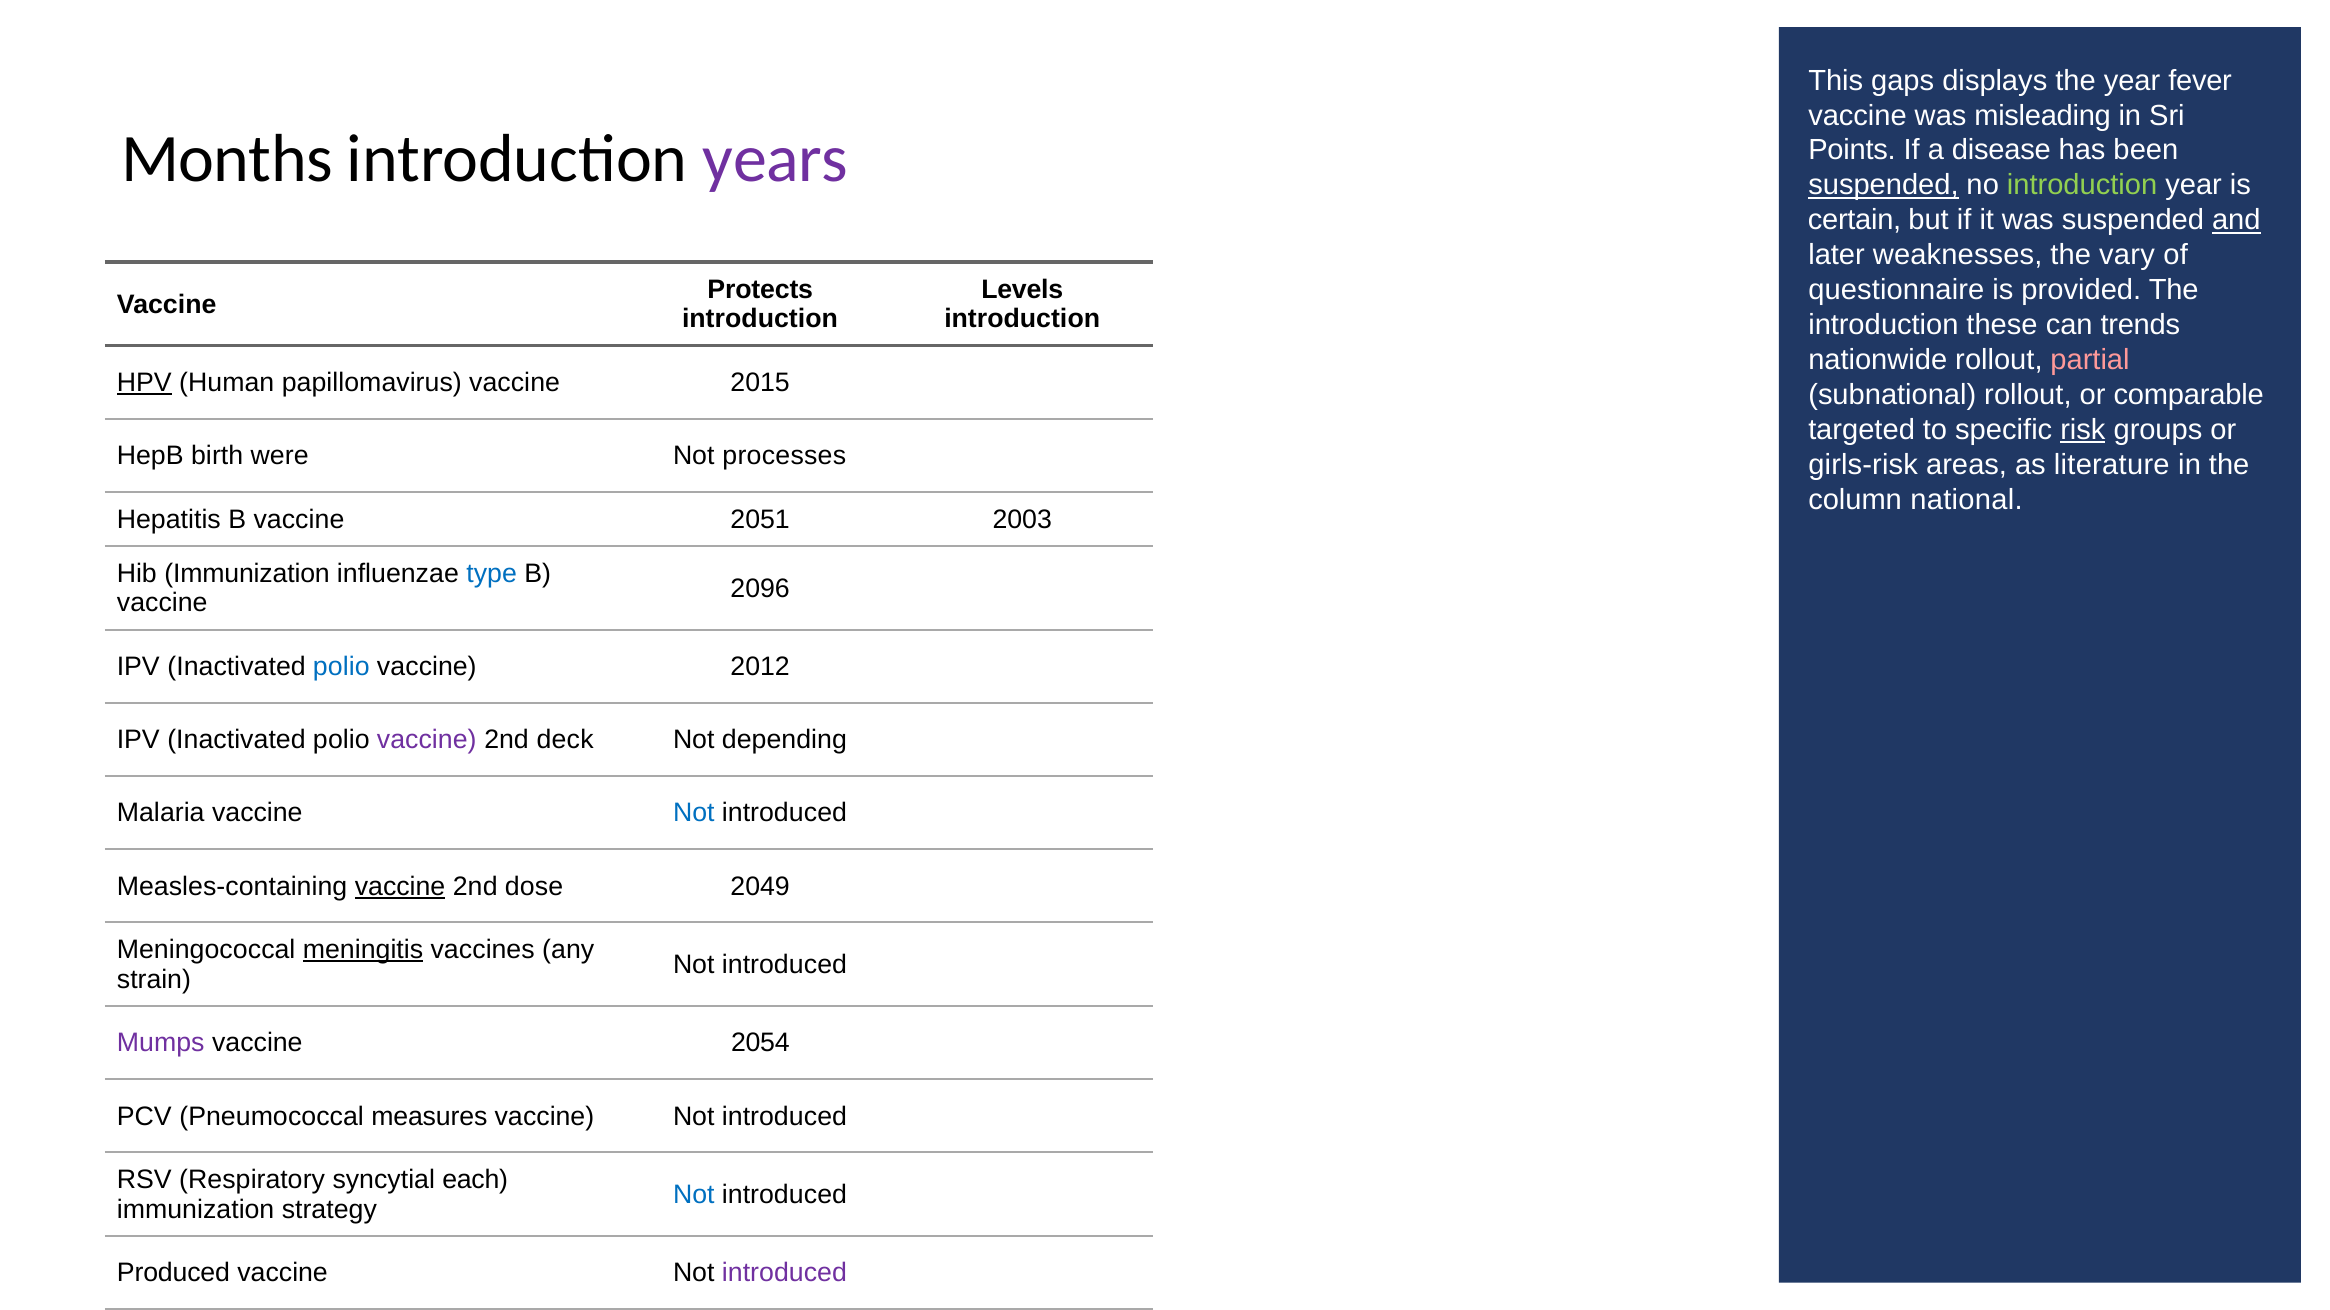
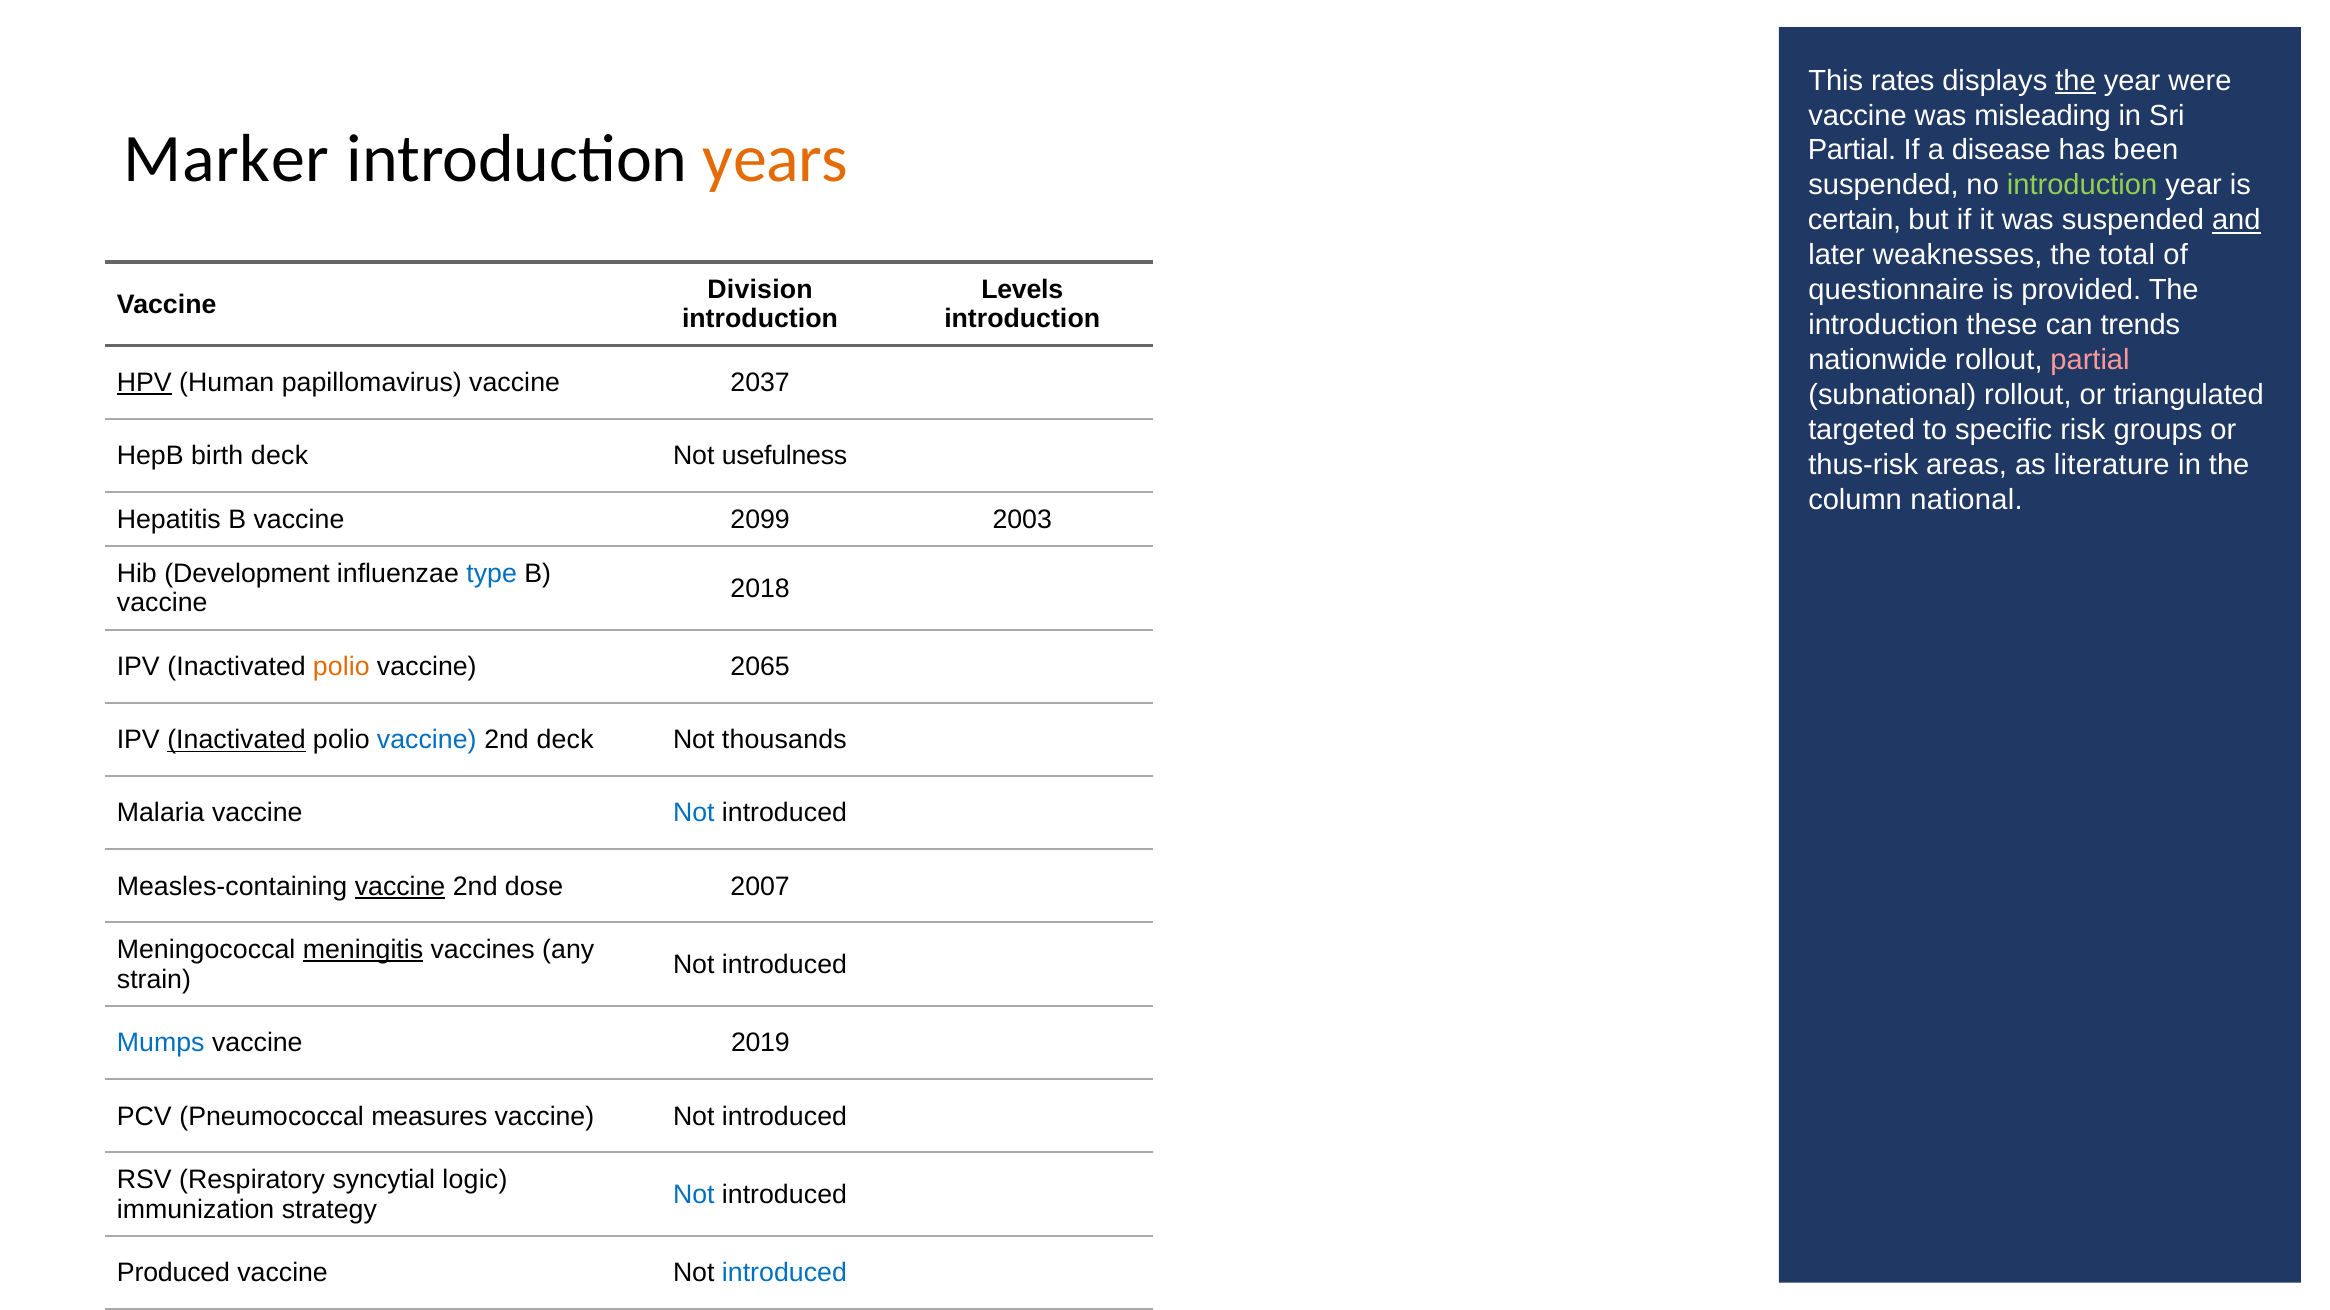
gaps: gaps -> rates
the at (2076, 81) underline: none -> present
year fever: fever -> were
Months: Months -> Marker
years colour: purple -> orange
Points at (1852, 150): Points -> Partial
suspended at (1883, 185) underline: present -> none
vary: vary -> total
Protects: Protects -> Division
2015: 2015 -> 2037
comparable: comparable -> triangulated
risk underline: present -> none
birth were: were -> deck
processes: processes -> usefulness
girls-risk: girls-risk -> thus-risk
2051: 2051 -> 2099
Hib Immunization: Immunization -> Development
2096: 2096 -> 2018
polio at (341, 667) colour: blue -> orange
2012: 2012 -> 2065
Inactivated at (236, 740) underline: none -> present
vaccine at (427, 740) colour: purple -> blue
depending: depending -> thousands
2049: 2049 -> 2007
Mumps colour: purple -> blue
2054: 2054 -> 2019
each: each -> logic
introduced at (784, 1274) colour: purple -> blue
